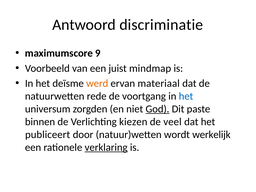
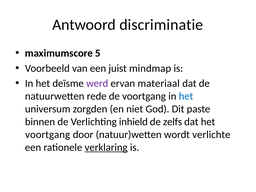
9: 9 -> 5
werd colour: orange -> purple
God underline: present -> none
kiezen: kiezen -> inhield
veel: veel -> zelfs
publiceert at (48, 135): publiceert -> voortgang
werkelijk: werkelijk -> verlichte
